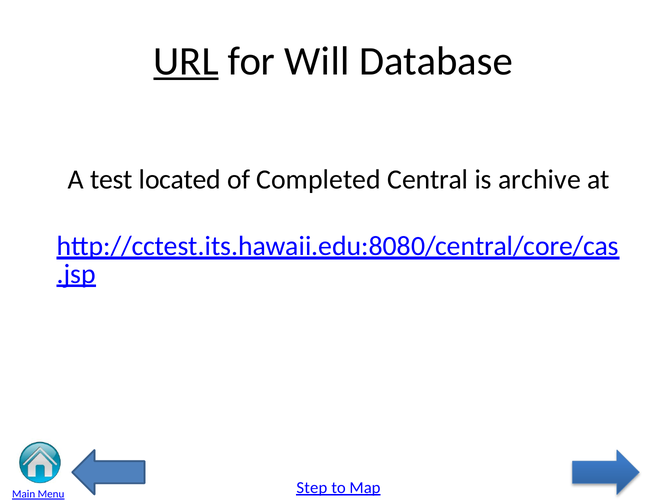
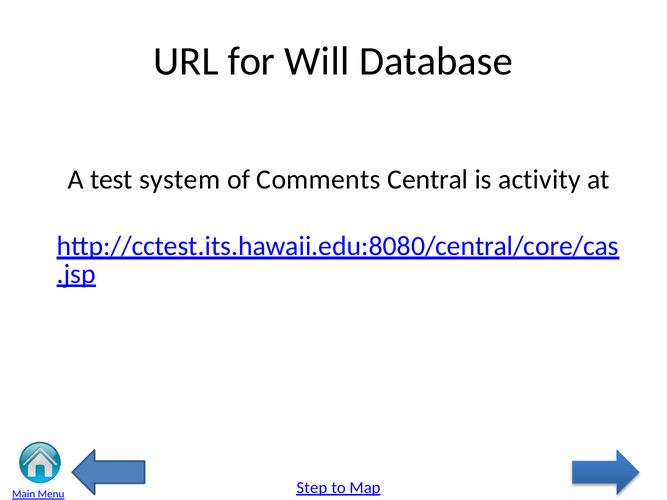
URL underline: present -> none
located: located -> system
Completed: Completed -> Comments
archive: archive -> activity
